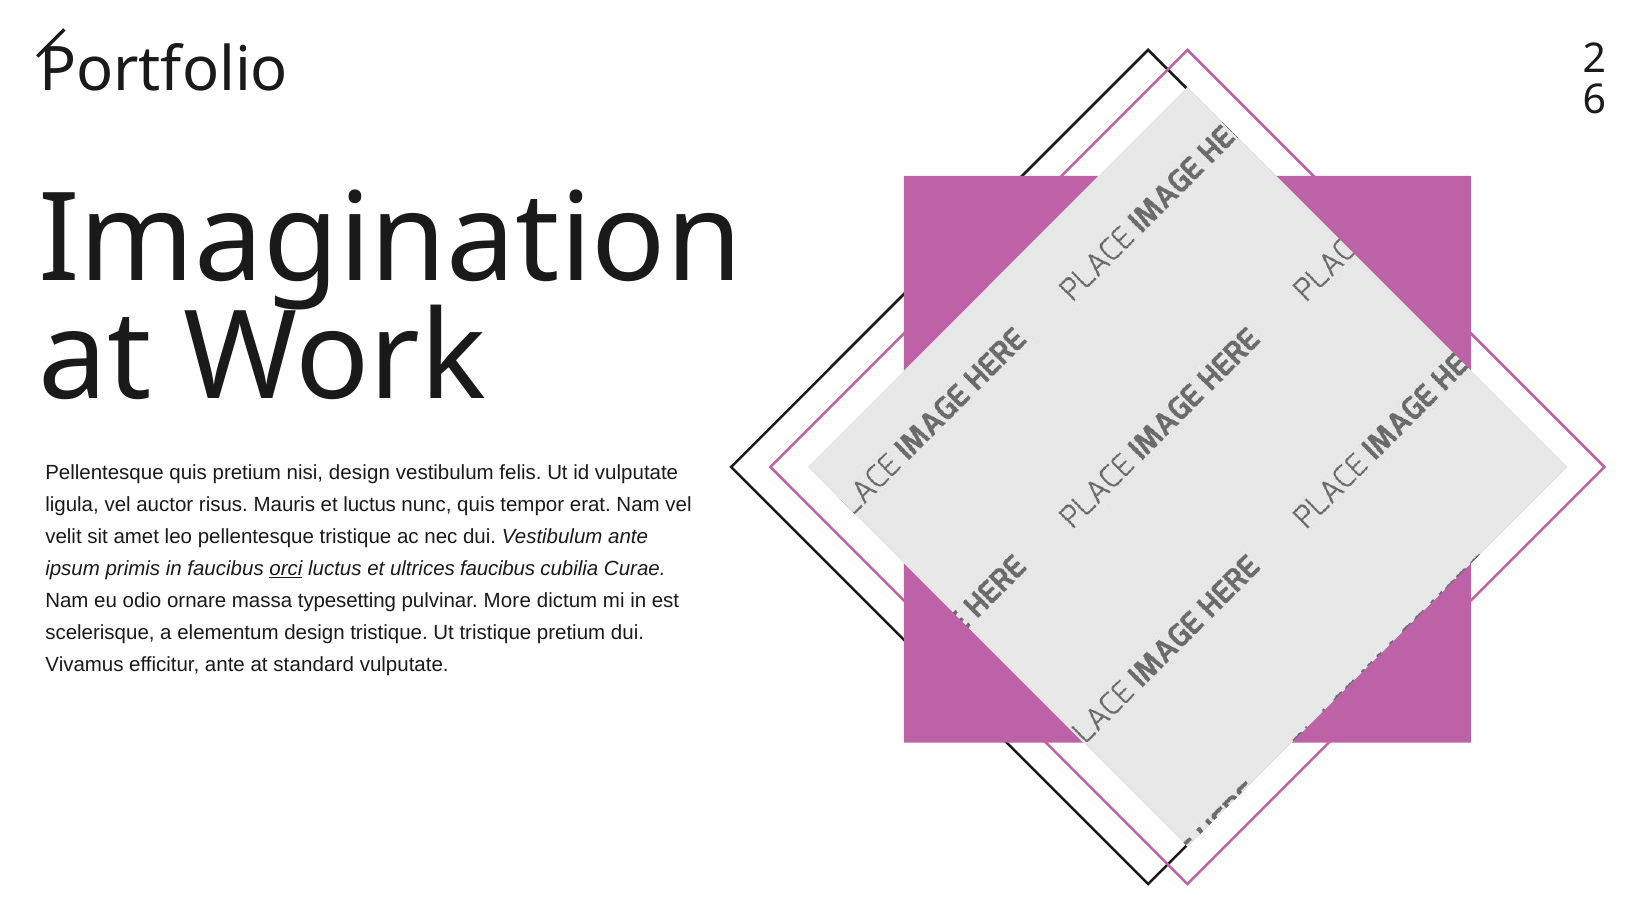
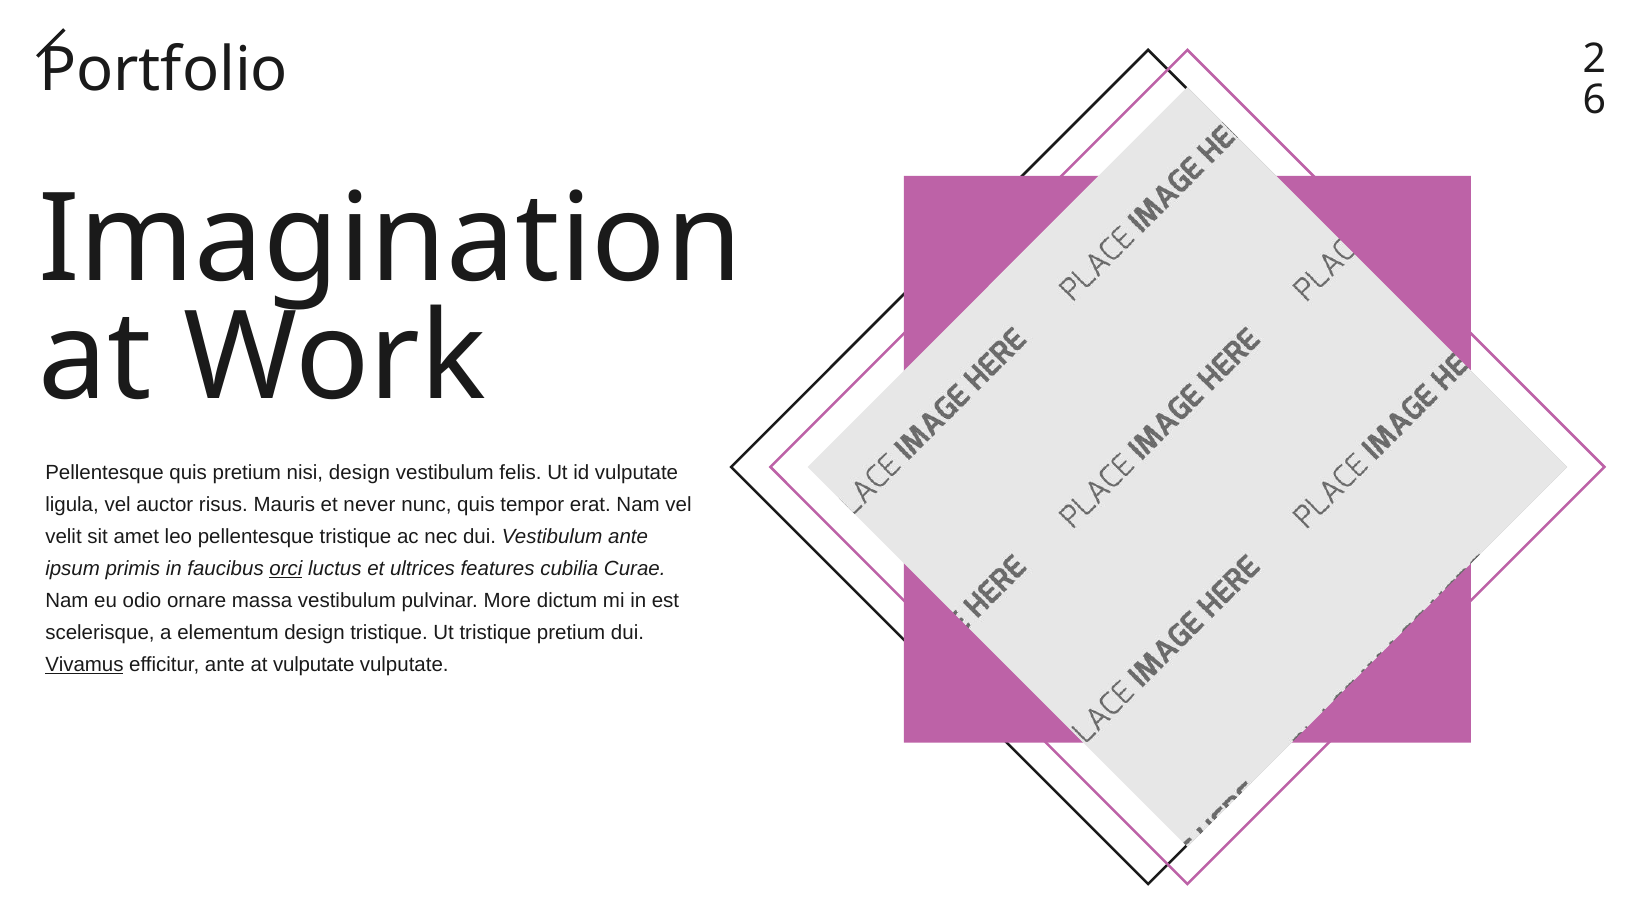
et luctus: luctus -> never
ultrices faucibus: faucibus -> features
massa typesetting: typesetting -> vestibulum
Vivamus underline: none -> present
at standard: standard -> vulputate
